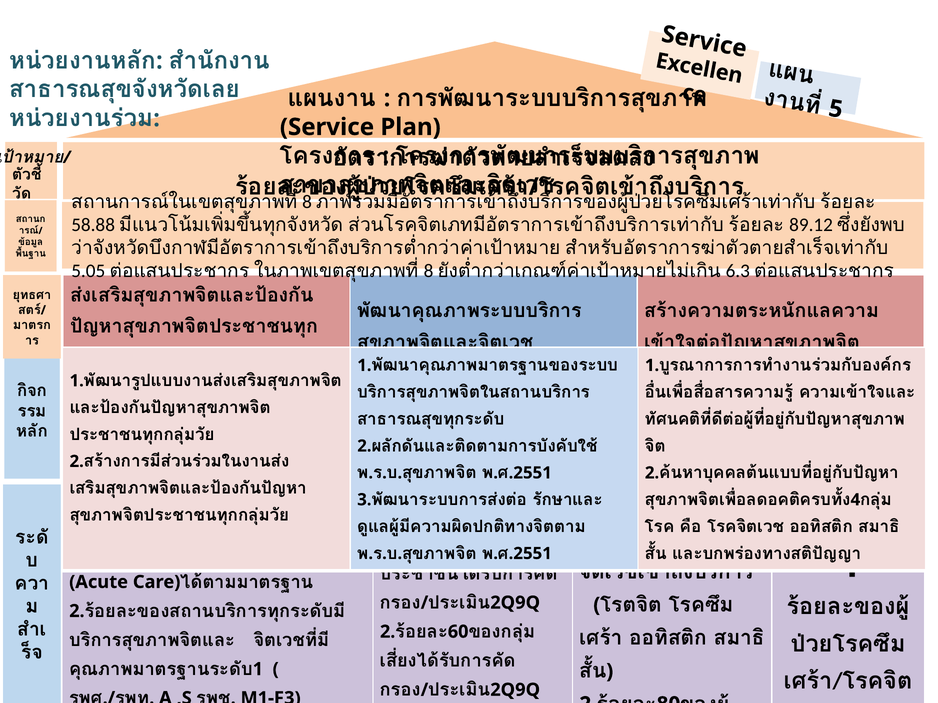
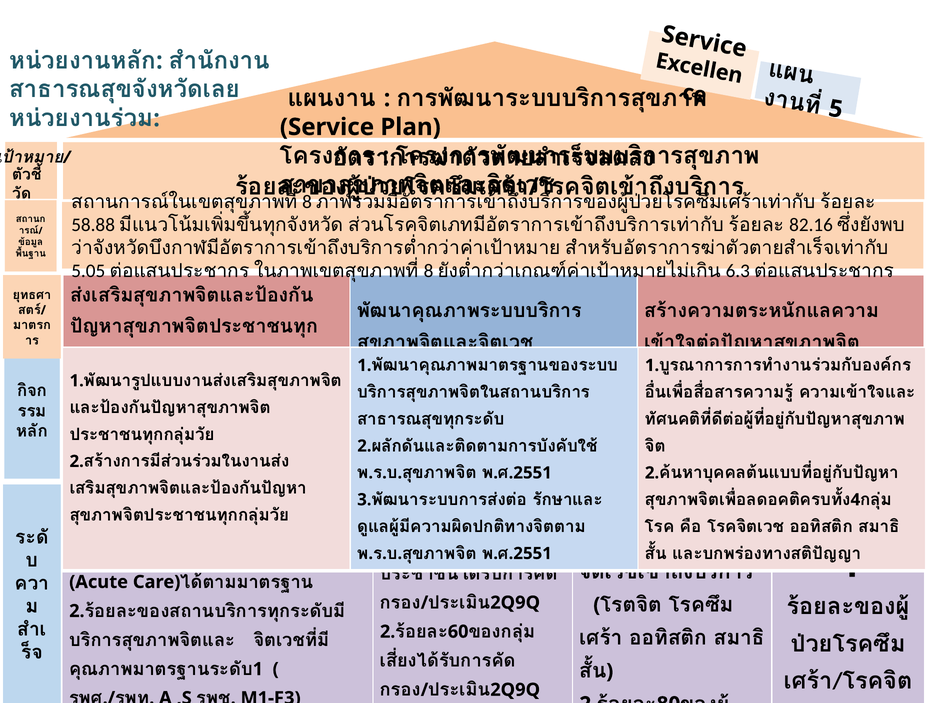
89.12: 89.12 -> 82.16
